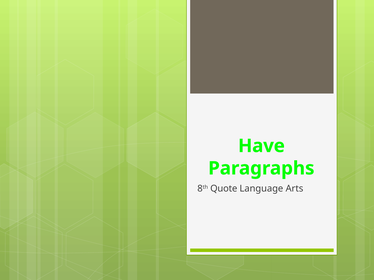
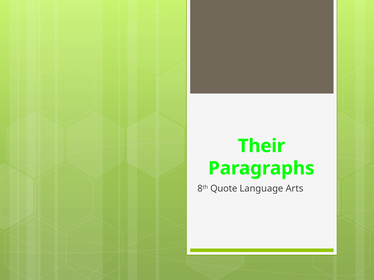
Have: Have -> Their
